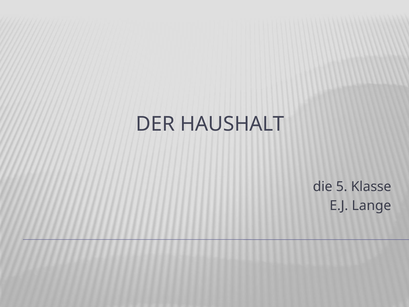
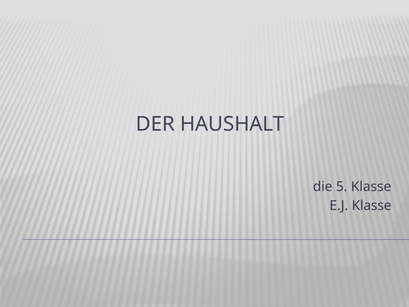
E.J Lange: Lange -> Klasse
